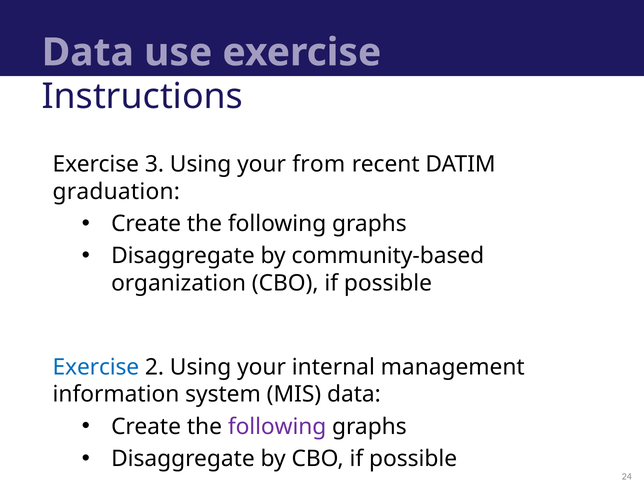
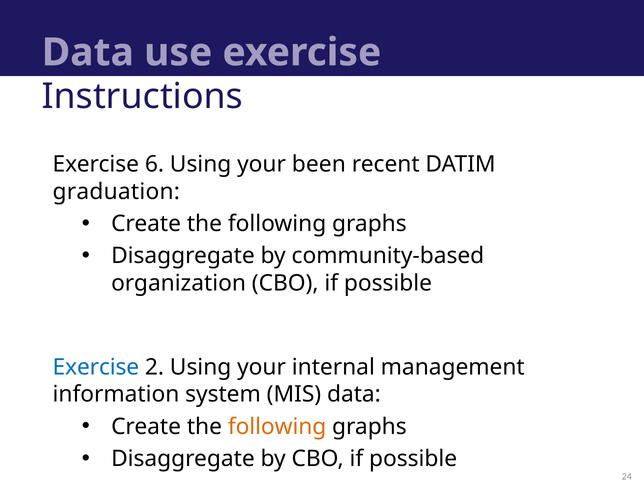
3: 3 -> 6
from: from -> been
following at (277, 427) colour: purple -> orange
